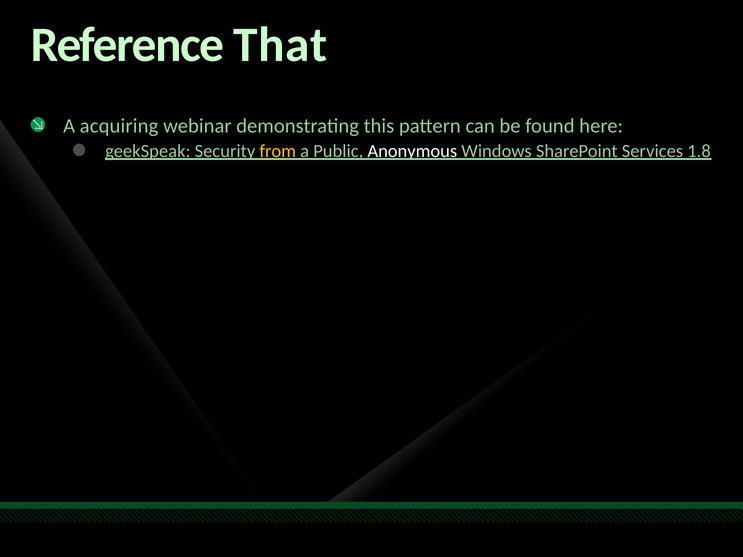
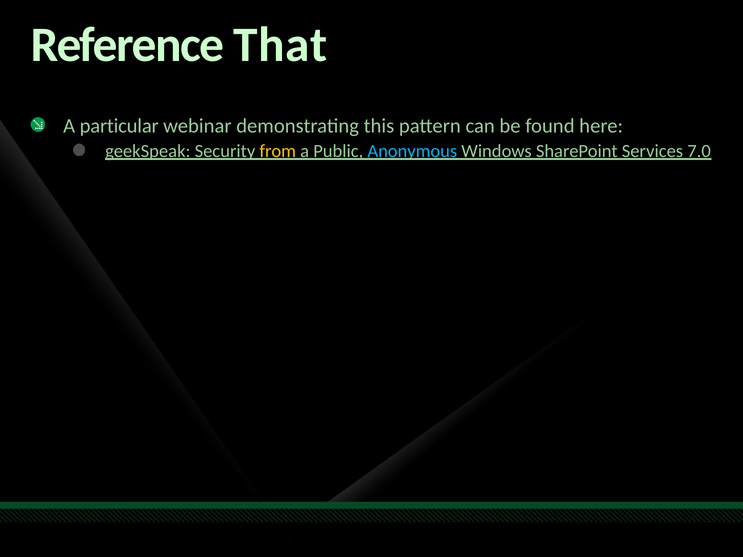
acquiring: acquiring -> particular
Anonymous colour: white -> light blue
1.8: 1.8 -> 7.0
